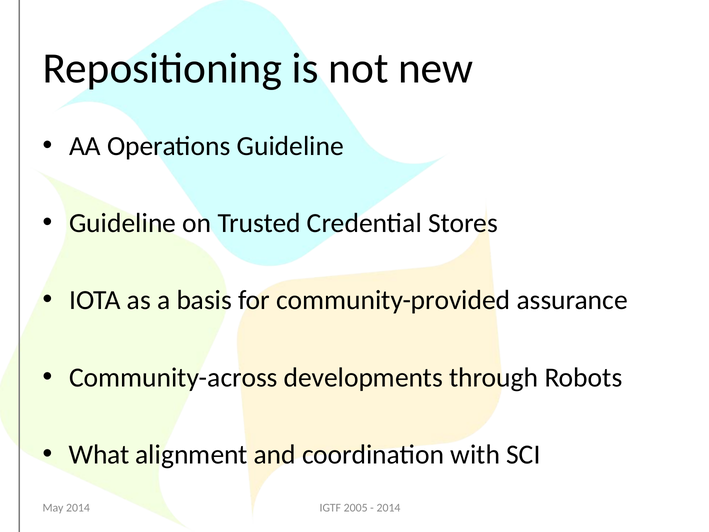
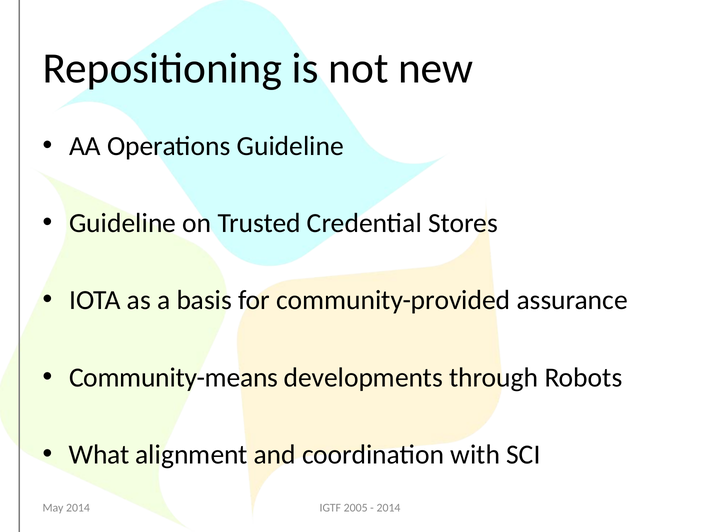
Community-across: Community-across -> Community-means
